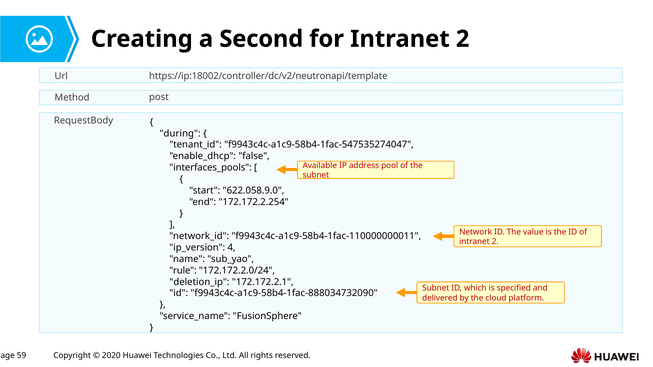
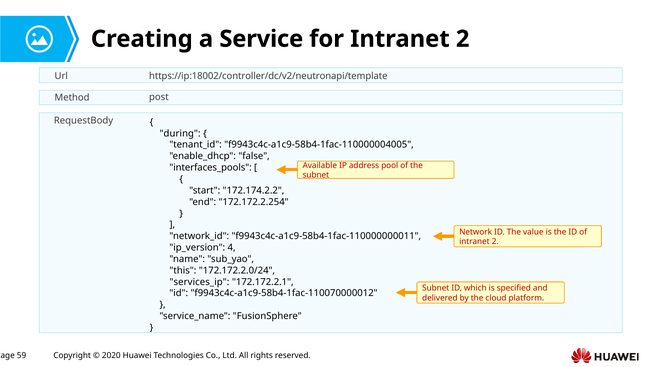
Second: Second -> Service
f9943c4c-a1c9-58b4-1fac-547535274047: f9943c4c-a1c9-58b4-1fac-547535274047 -> f9943c4c-a1c9-58b4-1fac-110000004005
622.058.9.0: 622.058.9.0 -> 172.174.2.2
rule: rule -> this
deletion_ip: deletion_ip -> services_ip
f9943c4c-a1c9-58b4-1fac-888034732090: f9943c4c-a1c9-58b4-1fac-888034732090 -> f9943c4c-a1c9-58b4-1fac-110070000012
